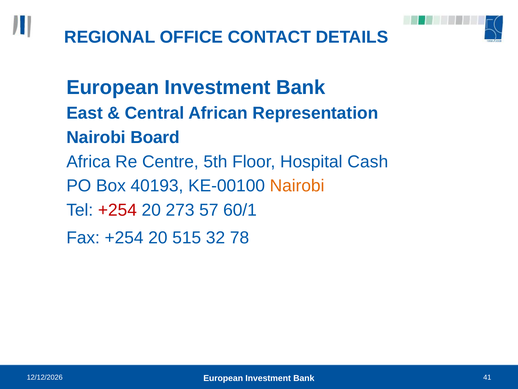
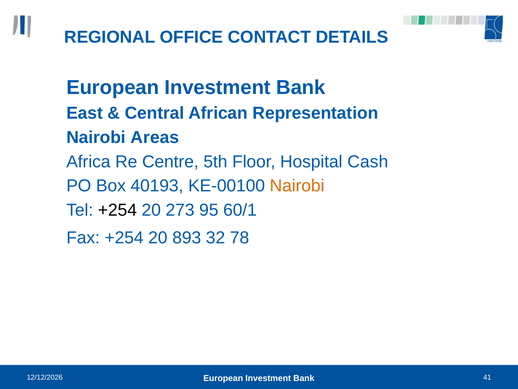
Board: Board -> Areas
+254 at (117, 210) colour: red -> black
57: 57 -> 95
515: 515 -> 893
